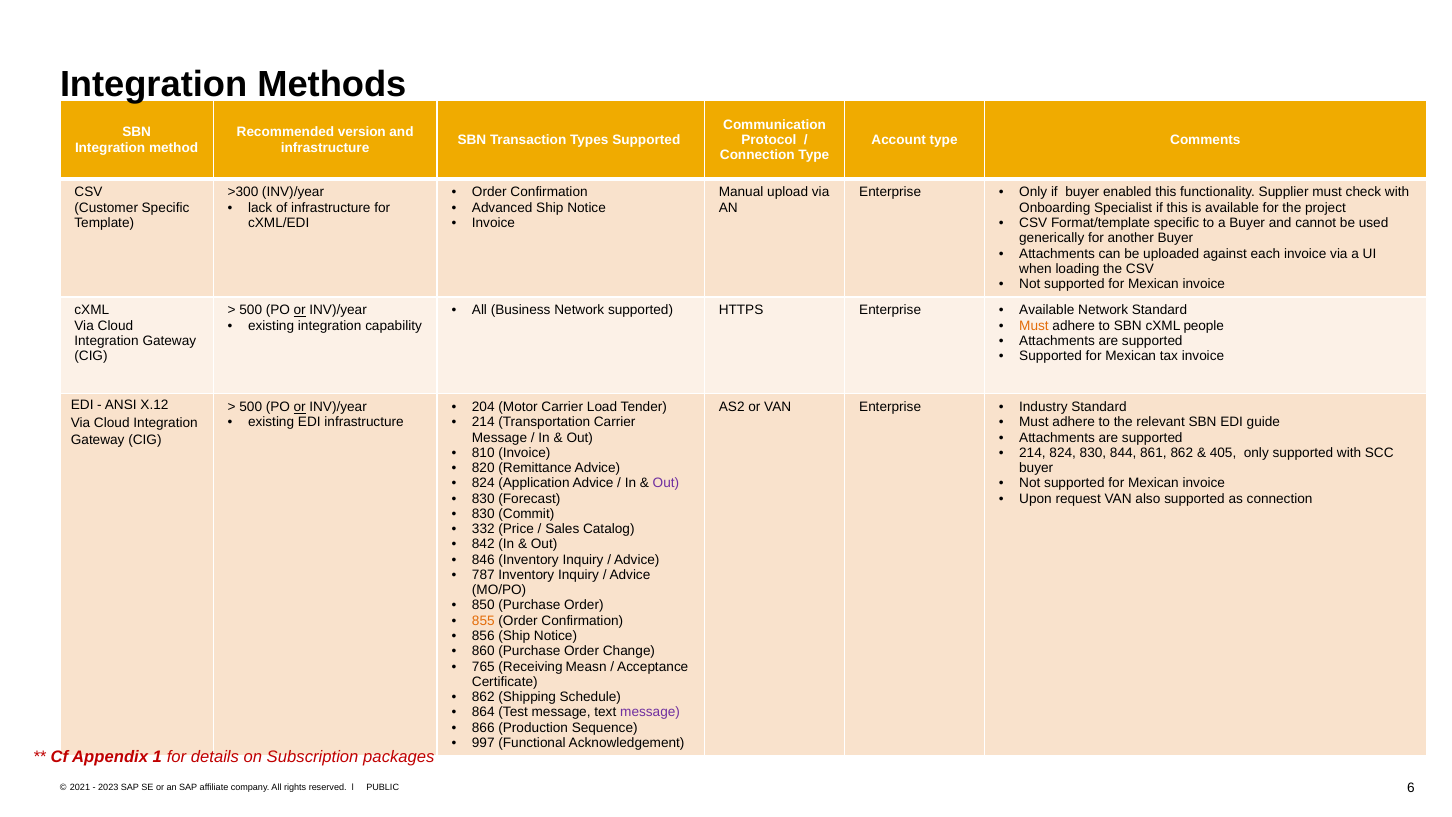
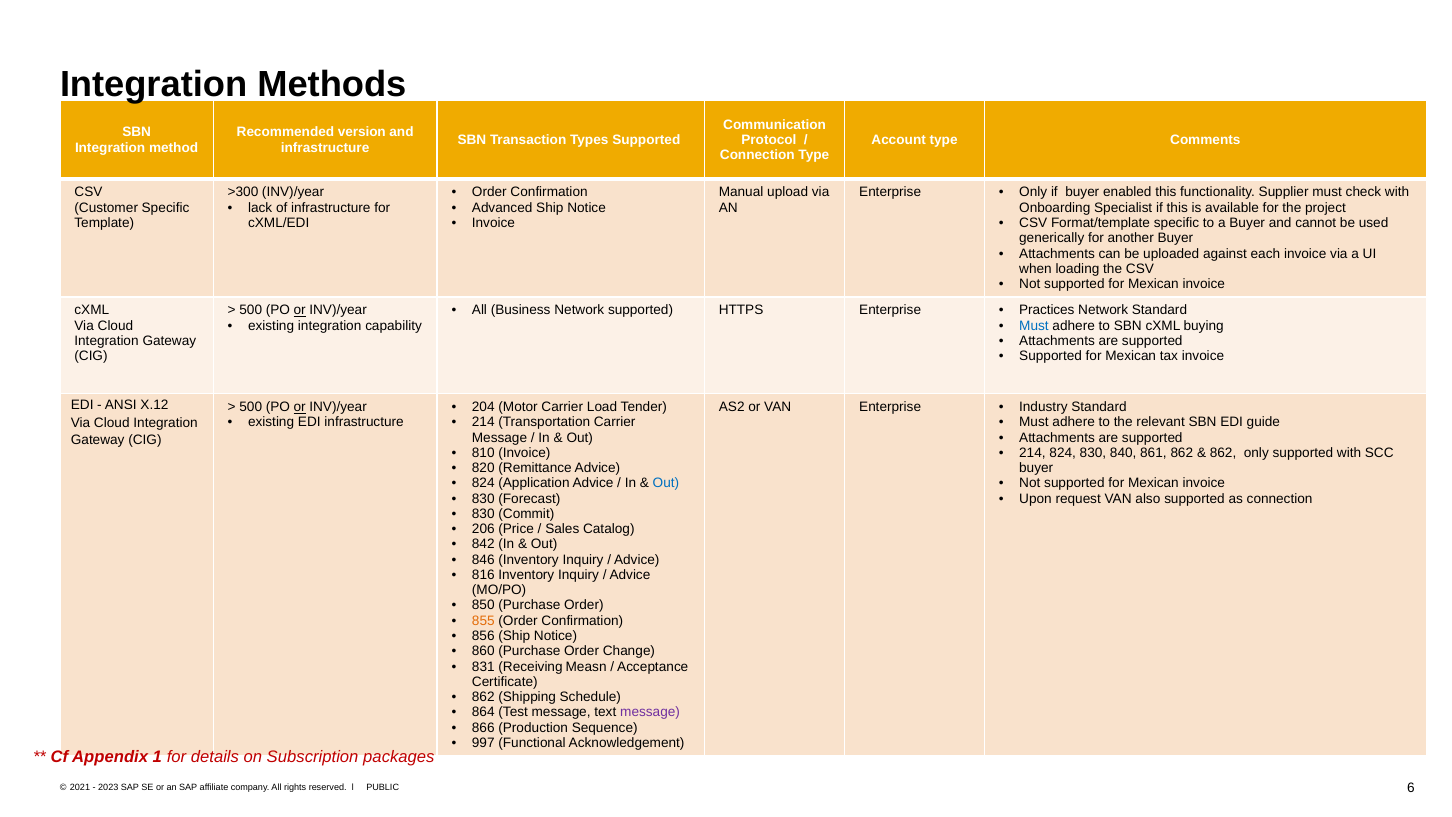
Available at (1047, 310): Available -> Practices
Must at (1034, 325) colour: orange -> blue
people: people -> buying
844: 844 -> 840
405 at (1223, 453): 405 -> 862
Out at (666, 483) colour: purple -> blue
332: 332 -> 206
787: 787 -> 816
765: 765 -> 831
